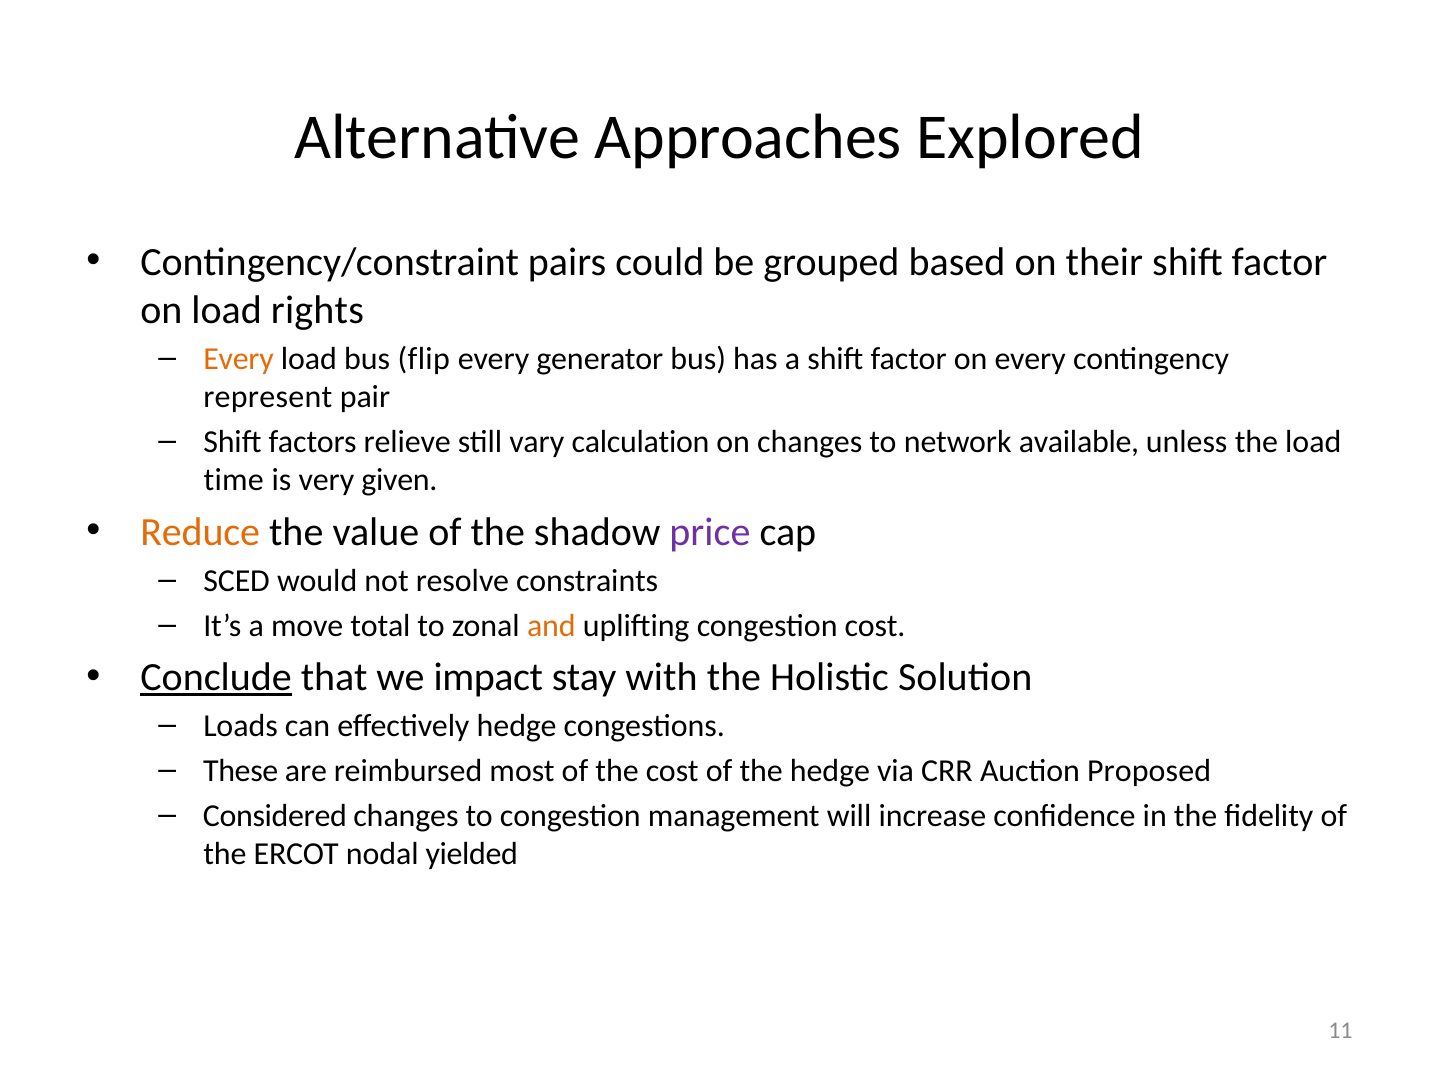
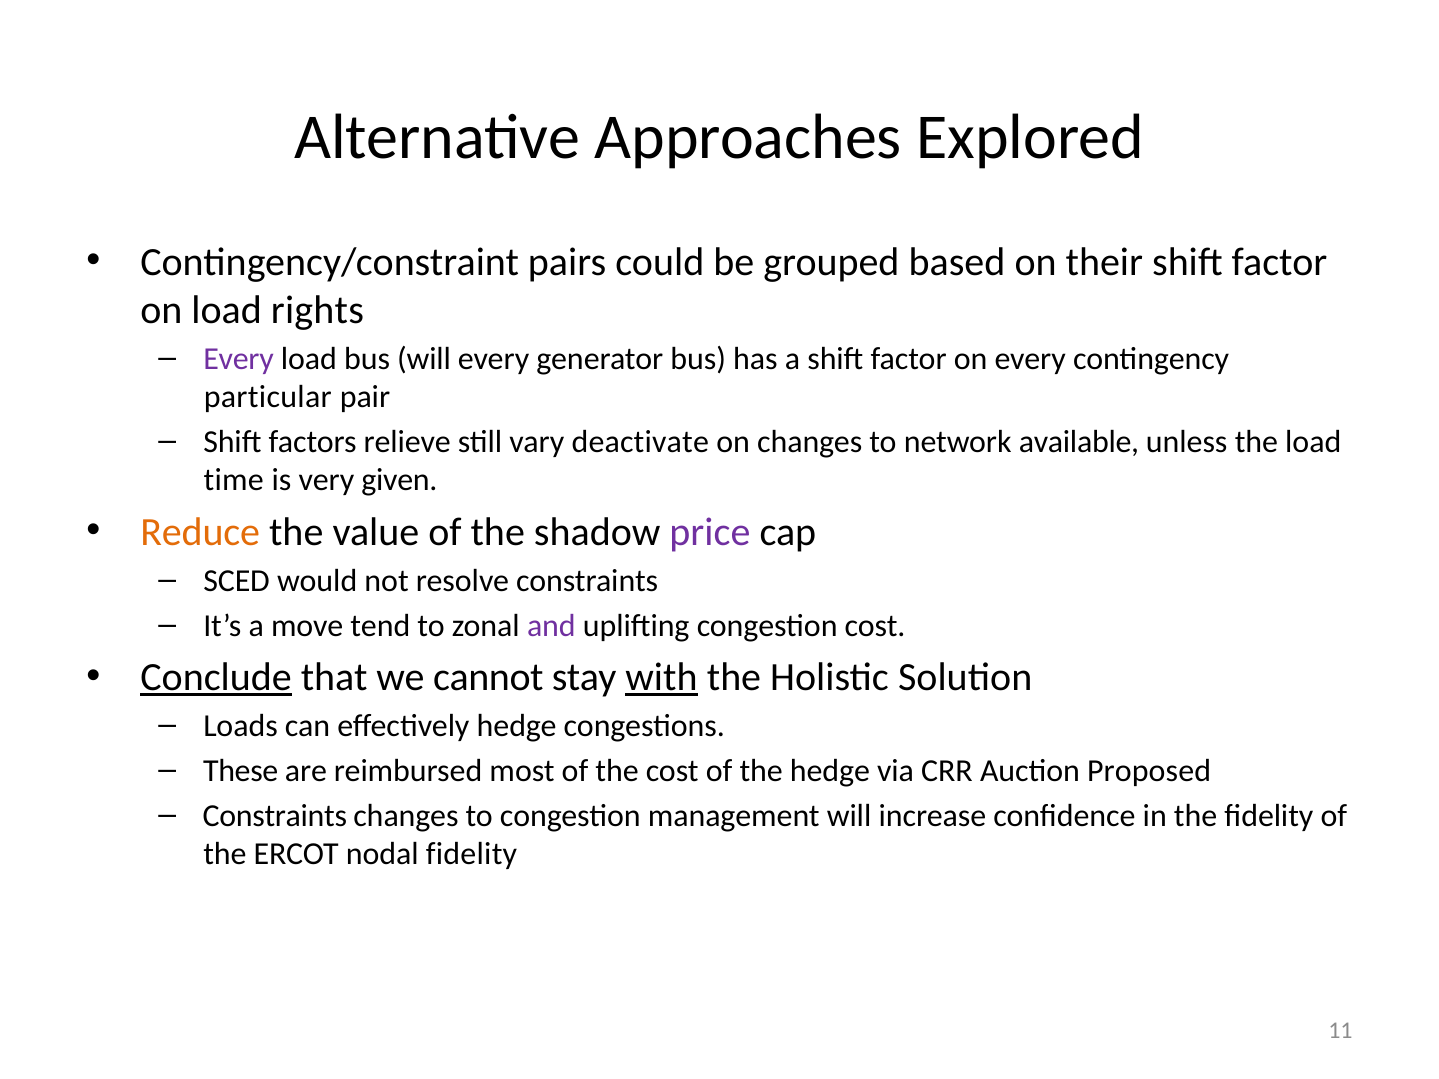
Every at (239, 359) colour: orange -> purple
bus flip: flip -> will
represent: represent -> particular
calculation: calculation -> deactivate
total: total -> tend
and colour: orange -> purple
impact: impact -> cannot
with underline: none -> present
Considered at (275, 816): Considered -> Constraints
nodal yielded: yielded -> fidelity
